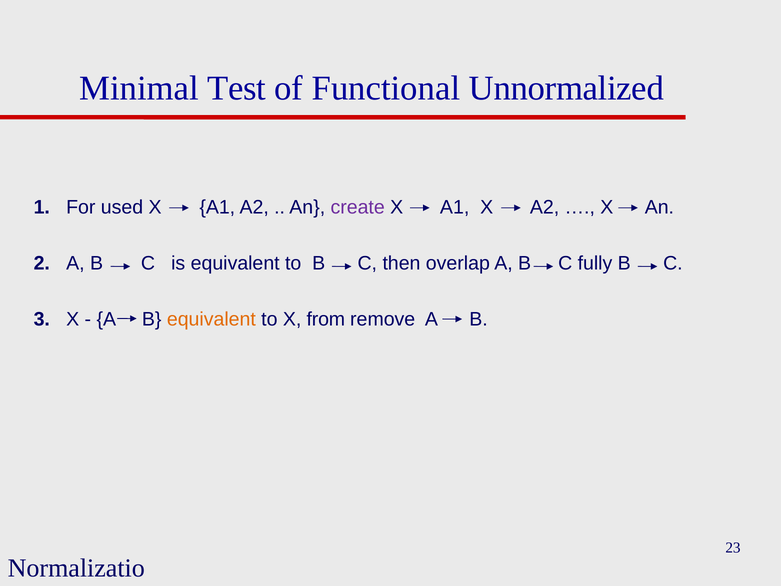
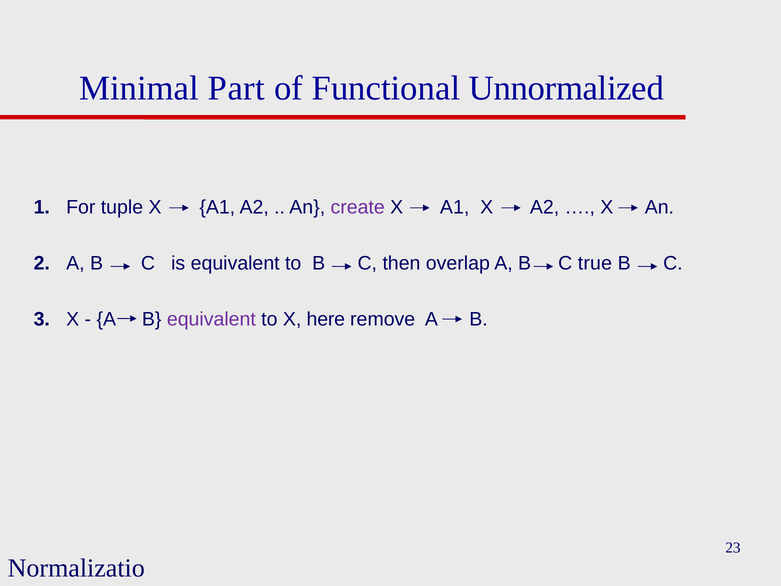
Test: Test -> Part
used: used -> tuple
fully: fully -> true
equivalent at (211, 319) colour: orange -> purple
from: from -> here
